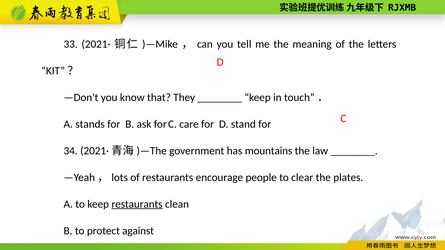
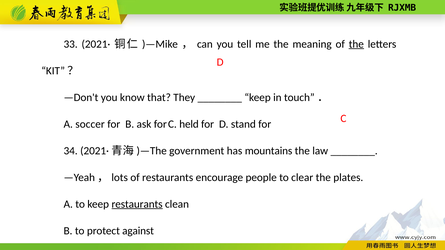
the at (356, 44) underline: none -> present
stands: stands -> soccer
care: care -> held
